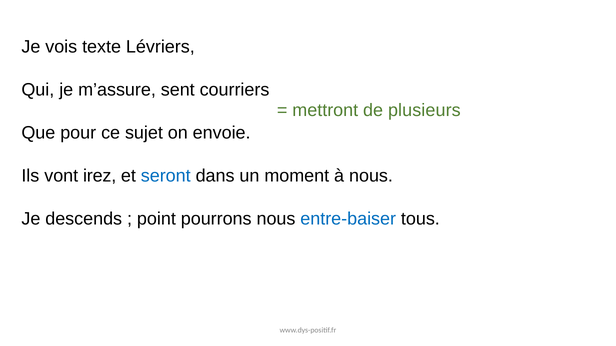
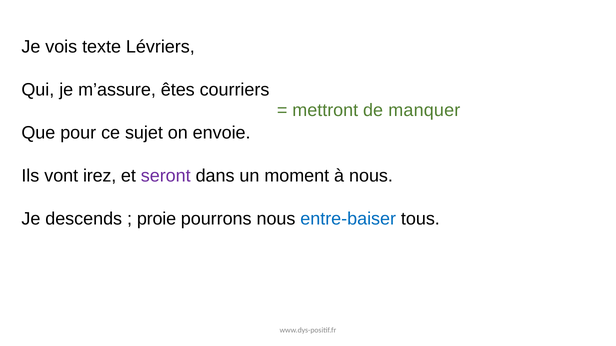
sent: sent -> êtes
plusieurs: plusieurs -> manquer
seront colour: blue -> purple
point: point -> proie
